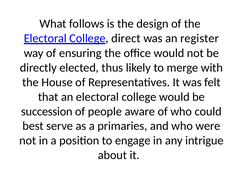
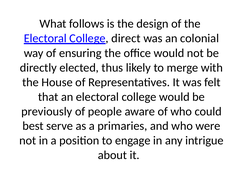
register: register -> colonial
succession: succession -> previously
